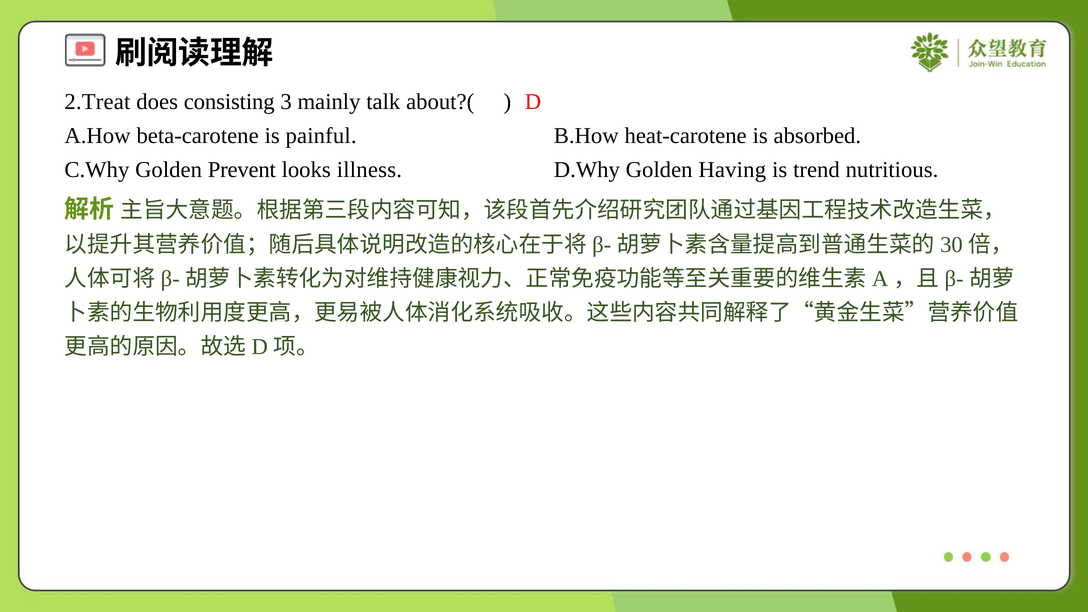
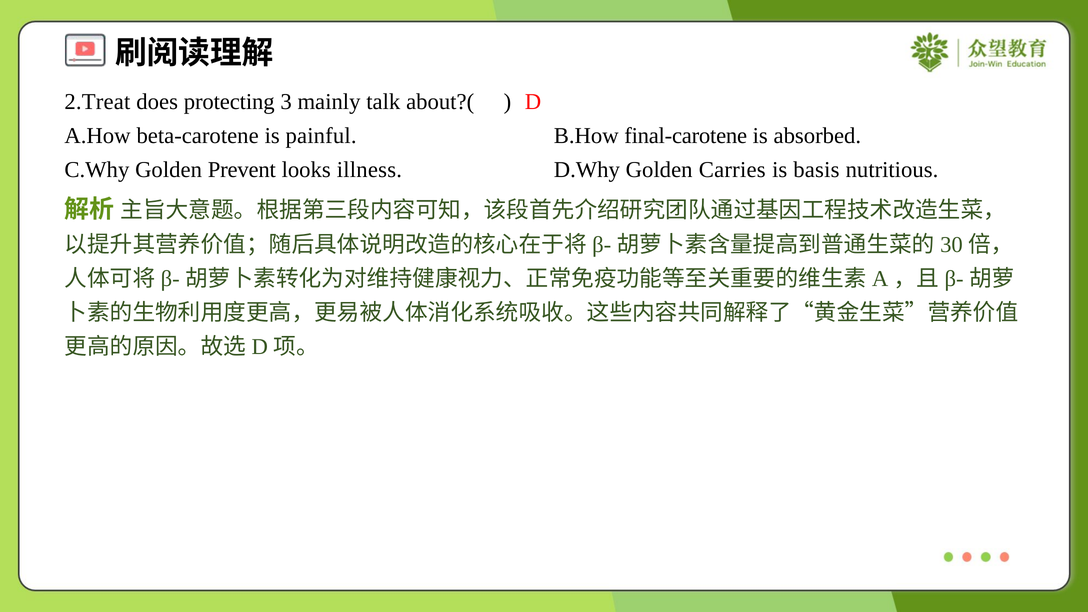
consisting: consisting -> protecting
heat-carotene: heat-carotene -> final-carotene
Having: Having -> Carries
trend: trend -> basis
